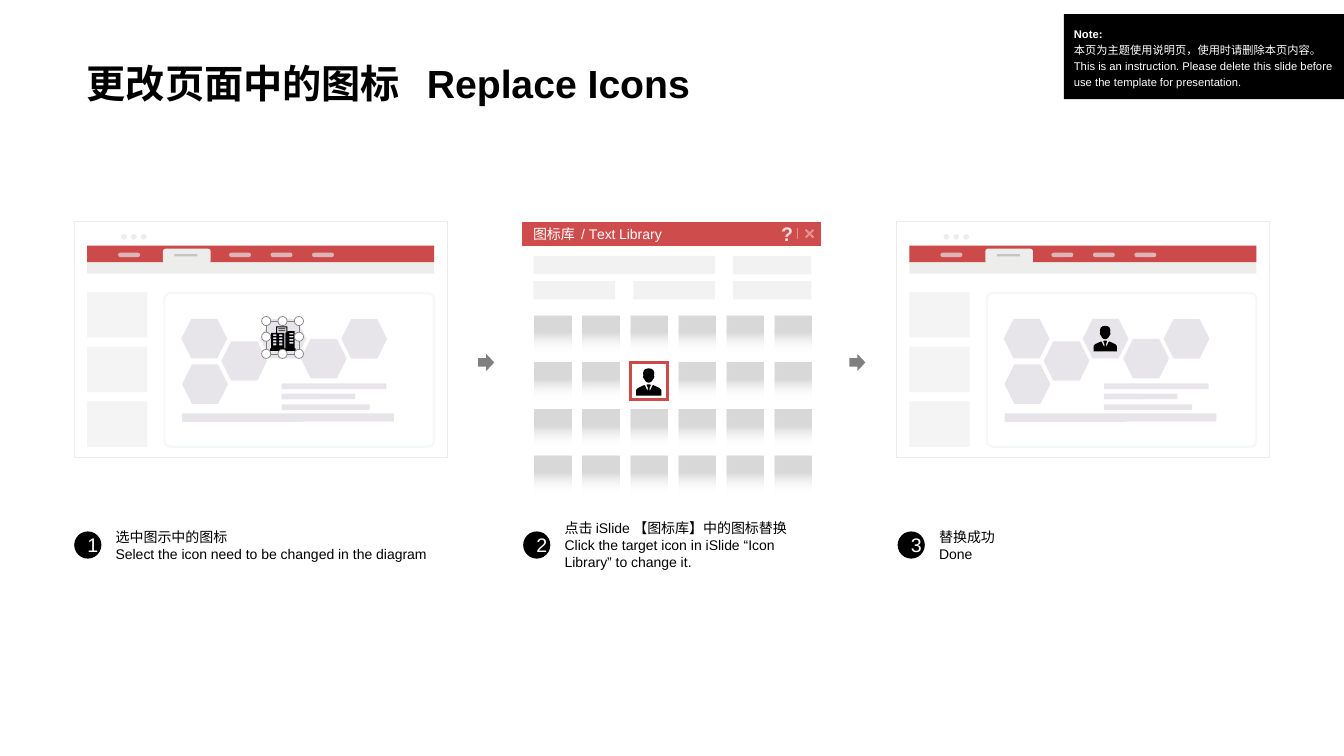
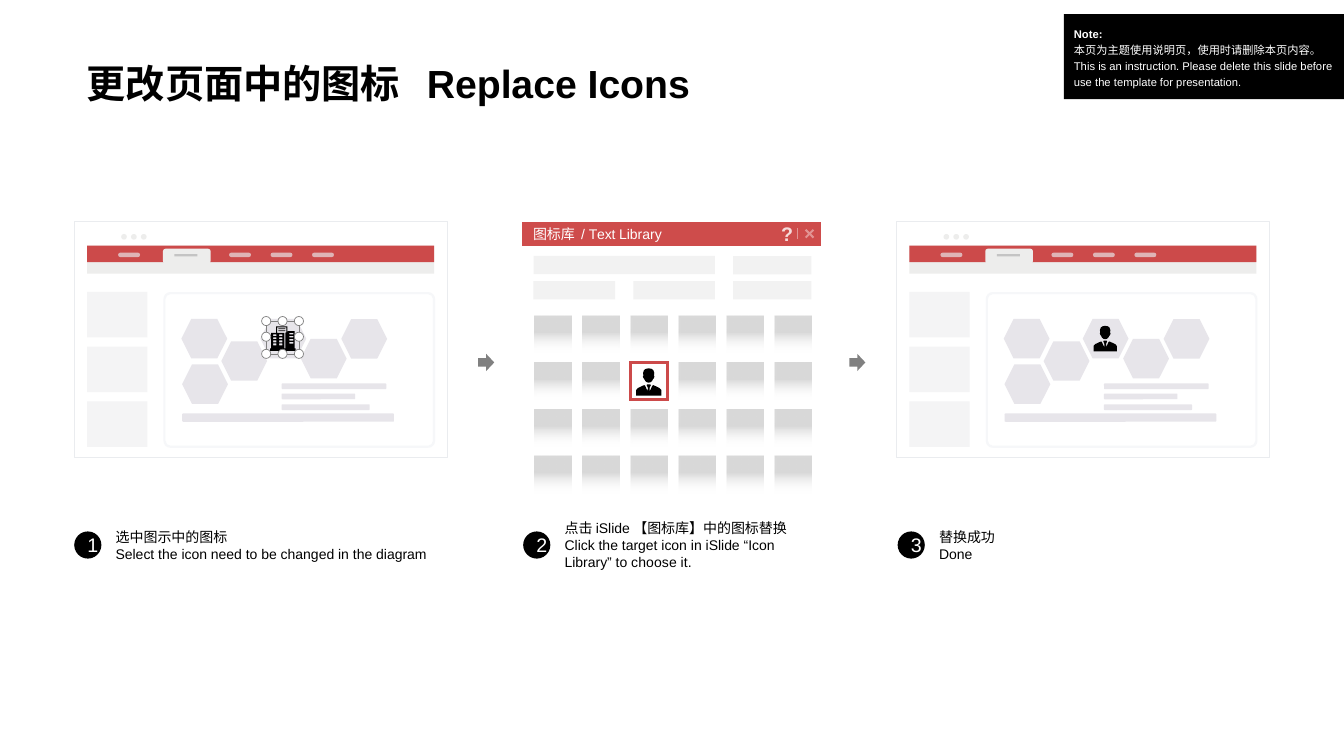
change: change -> choose
